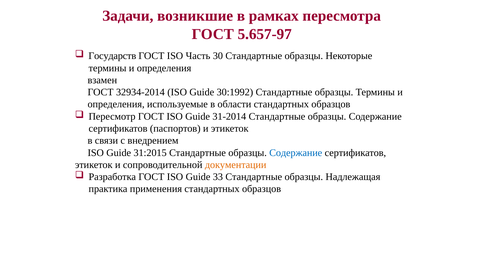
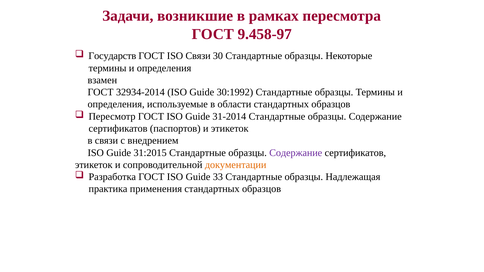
5.657-97: 5.657-97 -> 9.458-97
ISO Часть: Часть -> Связи
Содержание at (296, 153) colour: blue -> purple
